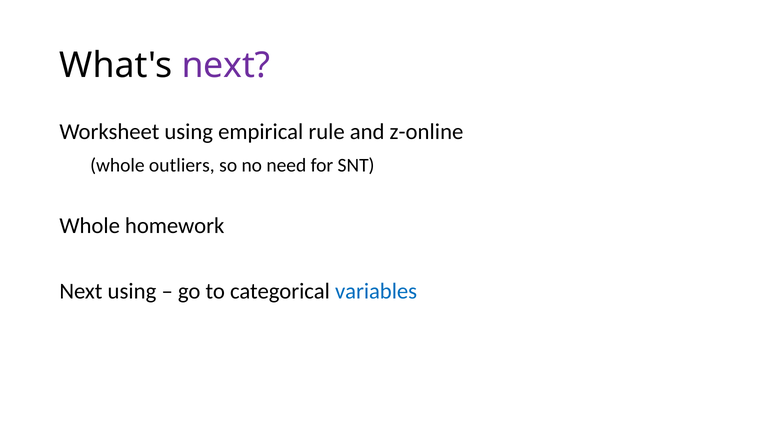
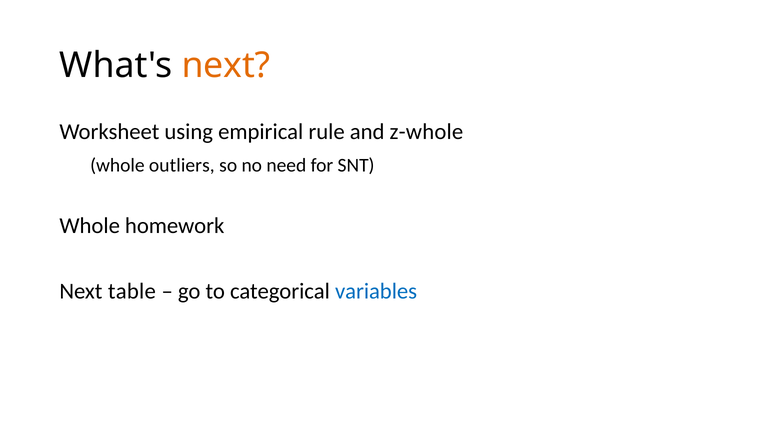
next at (226, 65) colour: purple -> orange
z-online: z-online -> z-whole
Next using: using -> table
